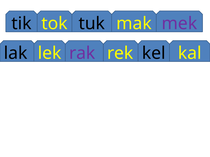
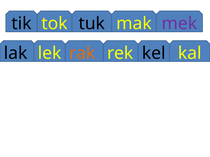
rak colour: purple -> orange
